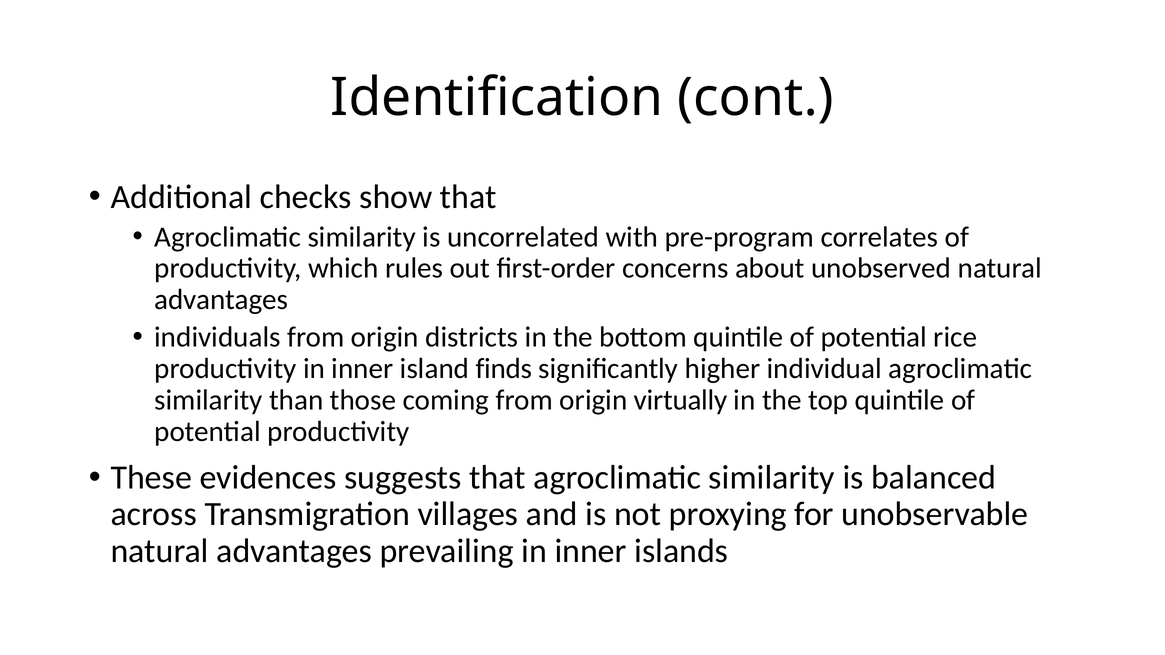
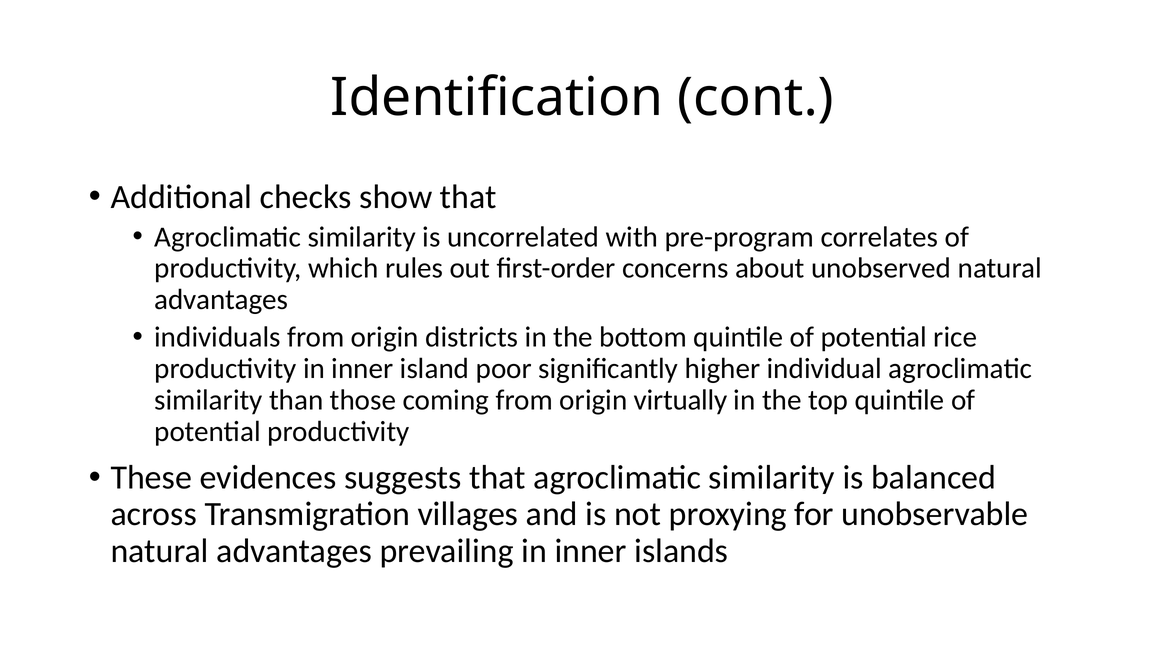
finds: finds -> poor
